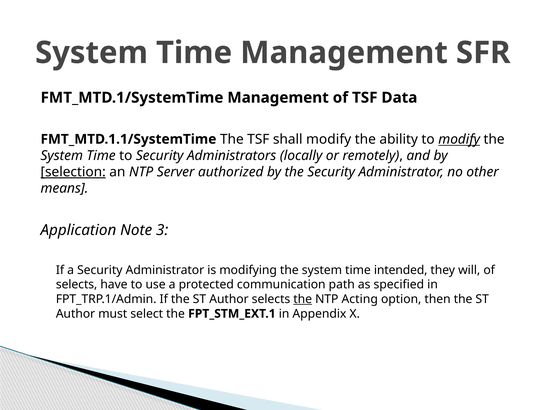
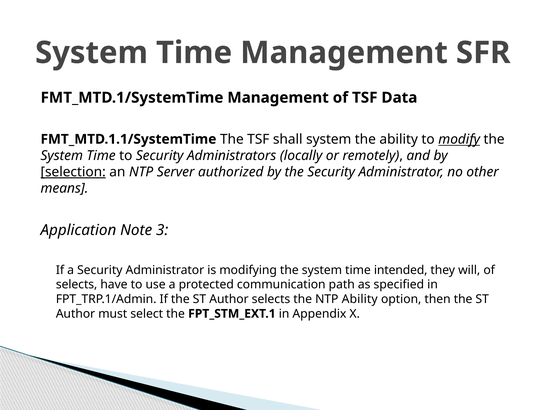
shall modify: modify -> system
the at (303, 299) underline: present -> none
NTP Acting: Acting -> Ability
